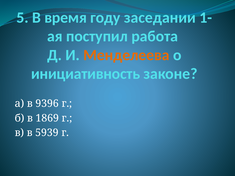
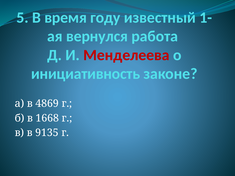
заседании: заседании -> известный
поступил: поступил -> вернулся
Менделеева colour: orange -> red
9396: 9396 -> 4869
1869: 1869 -> 1668
5939: 5939 -> 9135
